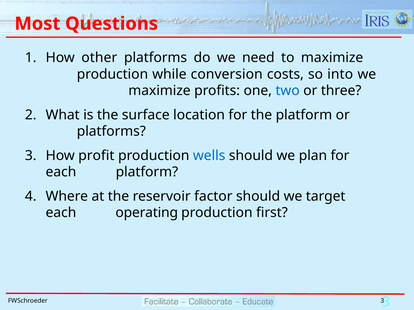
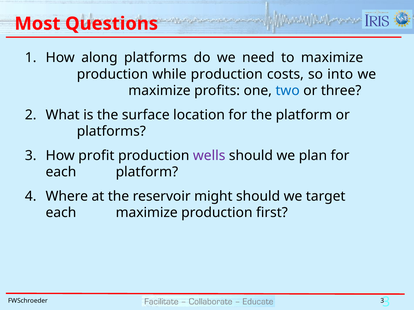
other: other -> along
while conversion: conversion -> production
wells colour: blue -> purple
factor: factor -> might
each operating: operating -> maximize
